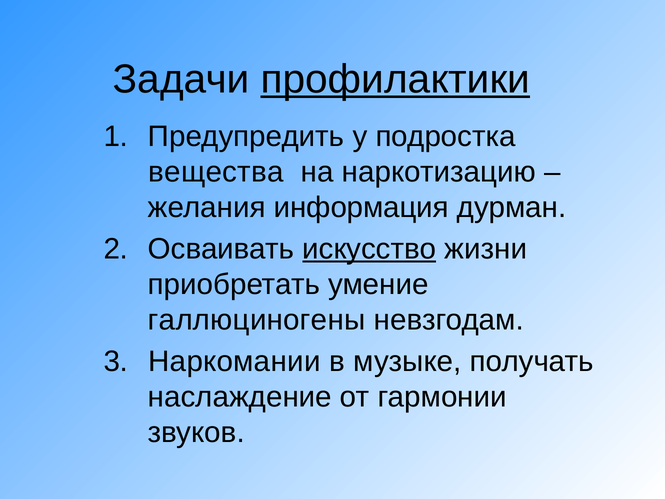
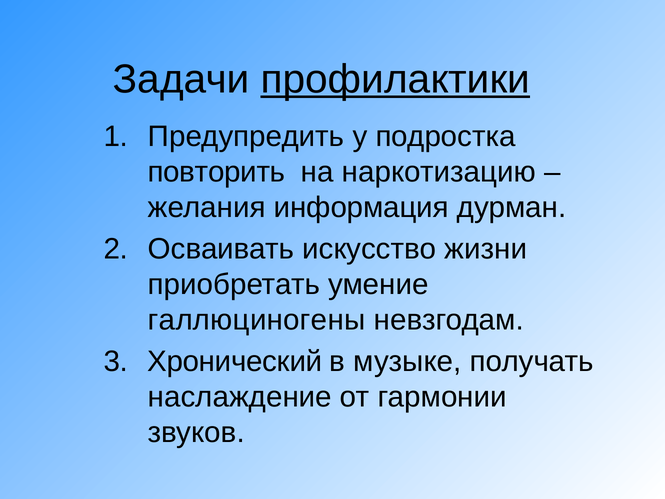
вещества: вещества -> повторить
искусство underline: present -> none
Наркомании: Наркомании -> Хронический
